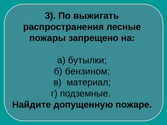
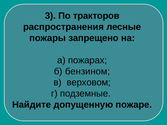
выжигать: выжигать -> тракторов
бутылки: бутылки -> пожарах
материал: материал -> верховом
